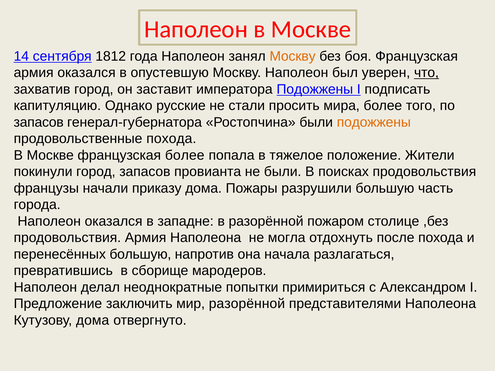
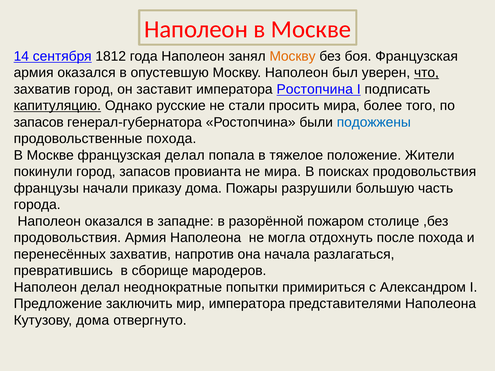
императора Подожжены: Подожжены -> Ростопчина
капитуляцию underline: none -> present
подожжены at (374, 122) colour: orange -> blue
французская более: более -> делал
не были: были -> мира
перенесённых большую: большую -> захватив
мир разорённой: разорённой -> императора
